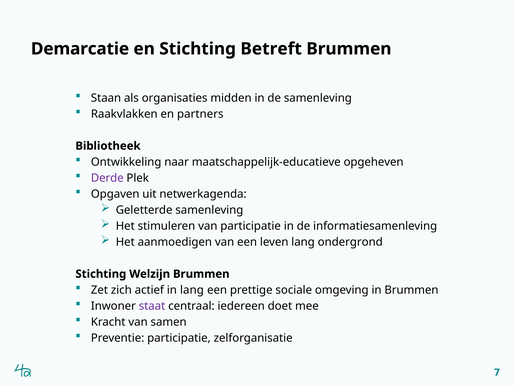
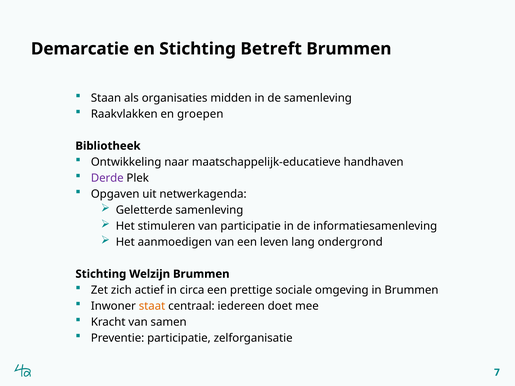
partners: partners -> groepen
opgeheven: opgeheven -> handhaven
in lang: lang -> circa
staat colour: purple -> orange
